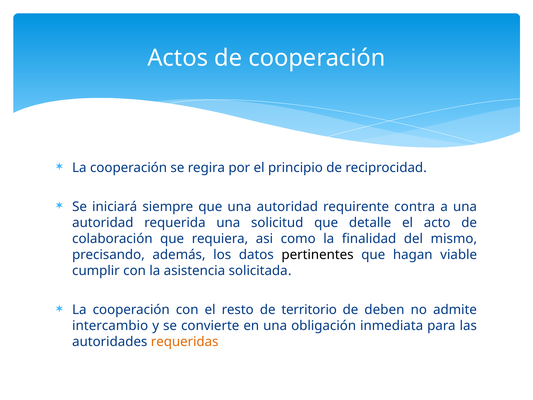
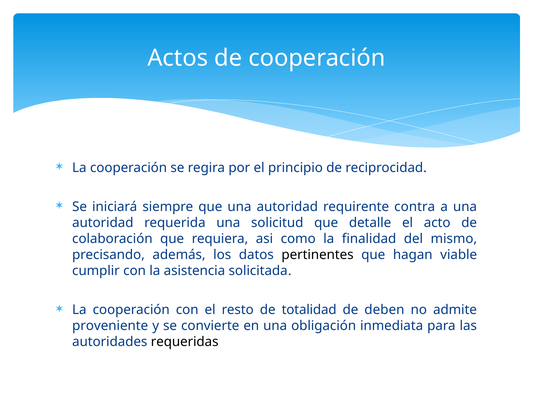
territorio: territorio -> totalidad
intercambio: intercambio -> proveniente
requeridas colour: orange -> black
